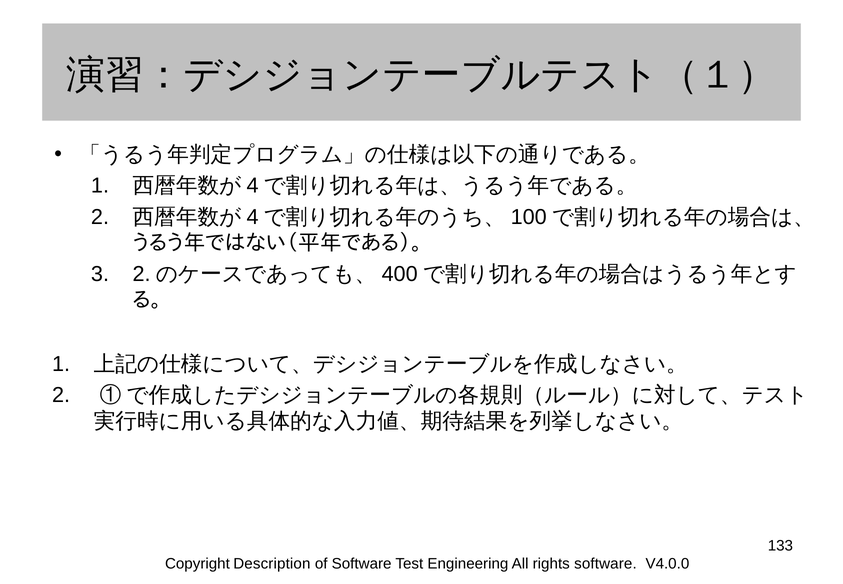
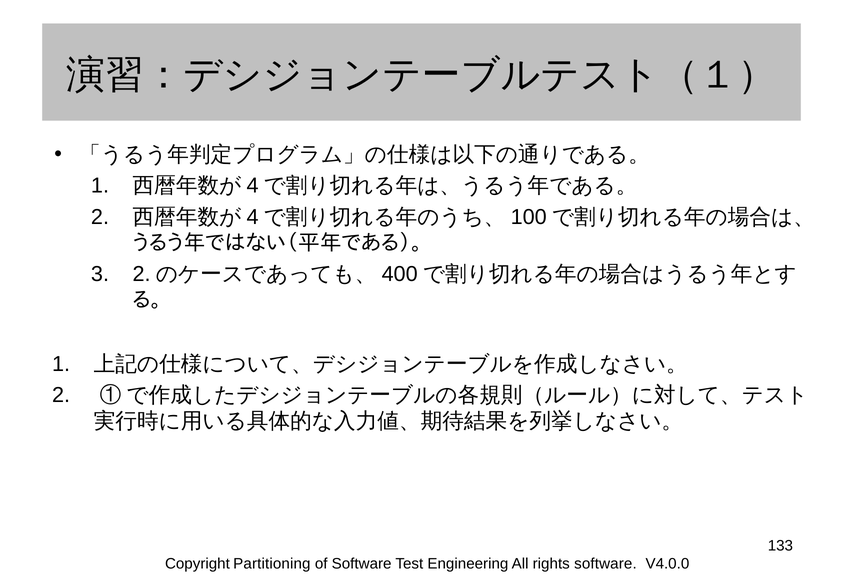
Description: Description -> Partitioning
